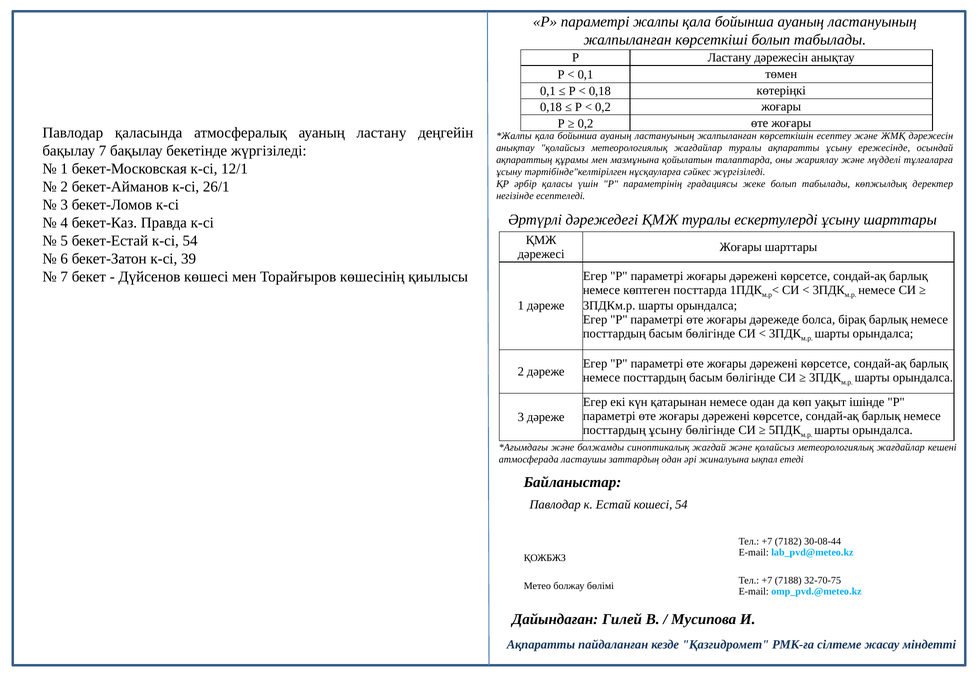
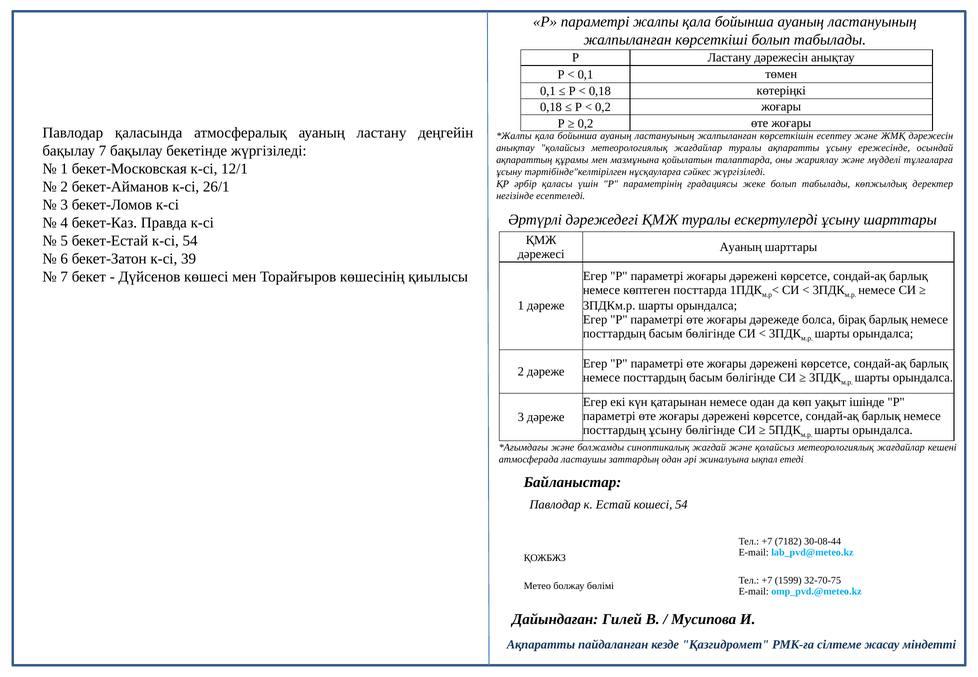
Жоғары at (741, 247): Жоғары -> Ауаның
7188: 7188 -> 1599
